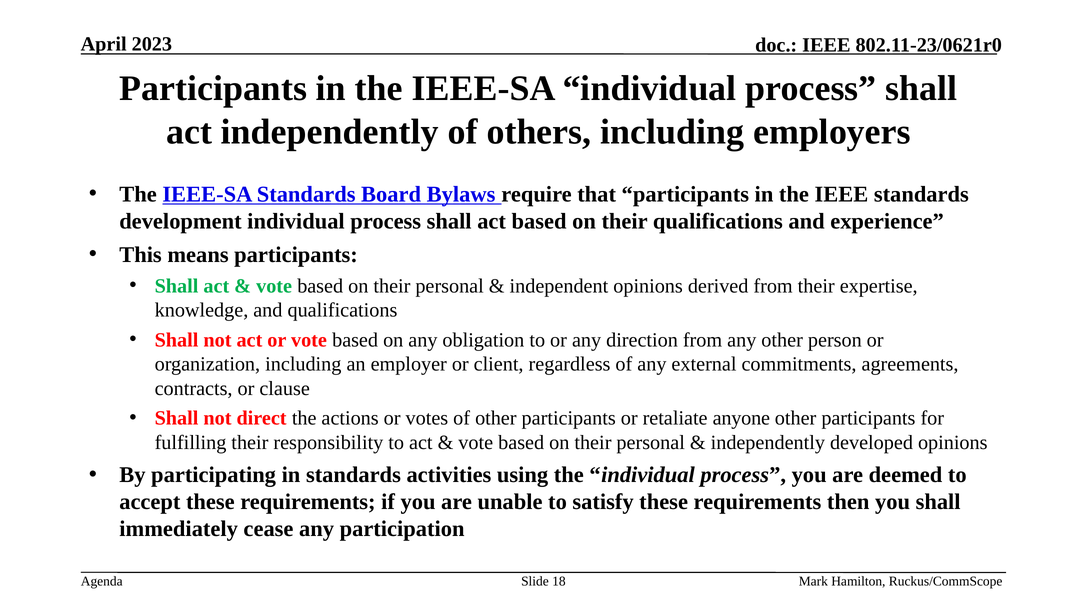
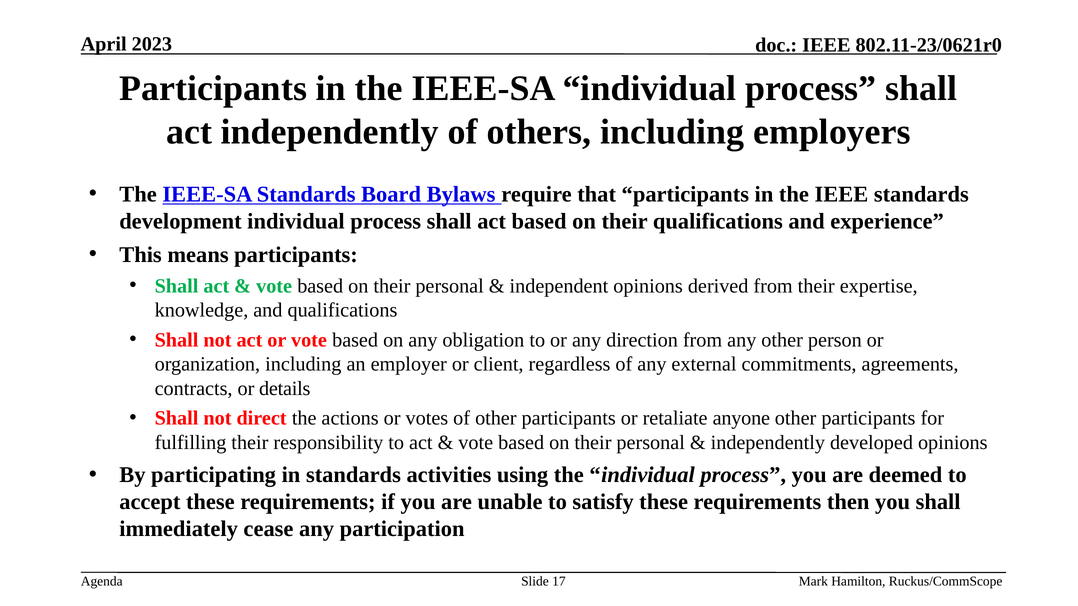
clause: clause -> details
18: 18 -> 17
